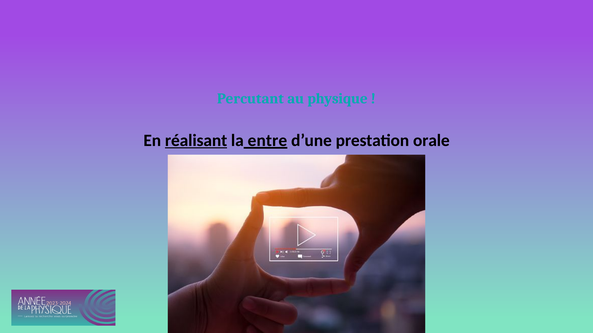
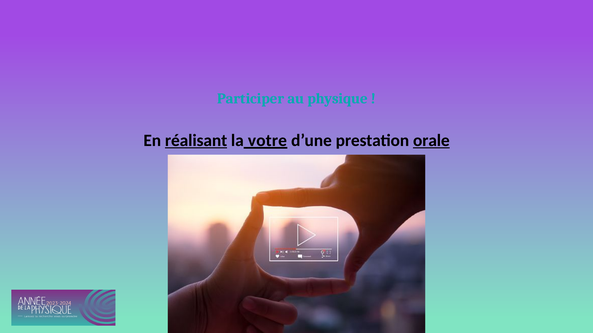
Percutant: Percutant -> Participer
entre: entre -> votre
orale underline: none -> present
